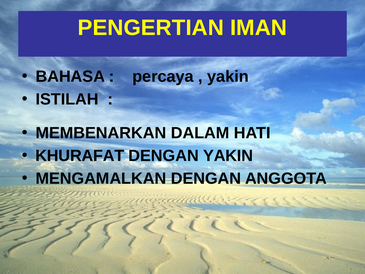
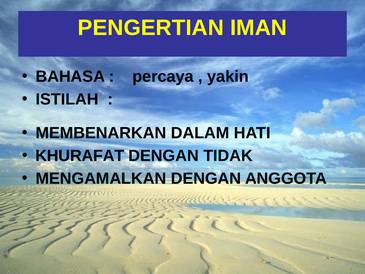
DENGAN YAKIN: YAKIN -> TIDAK
